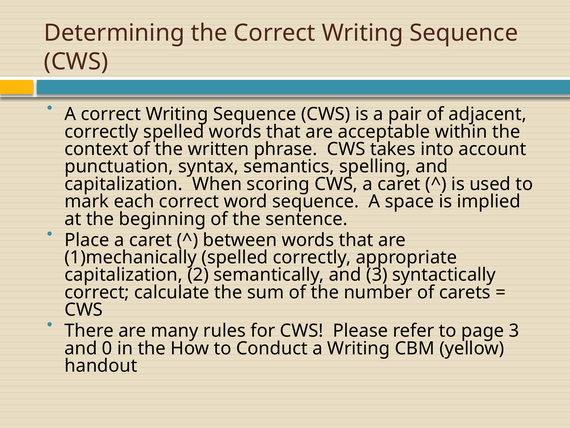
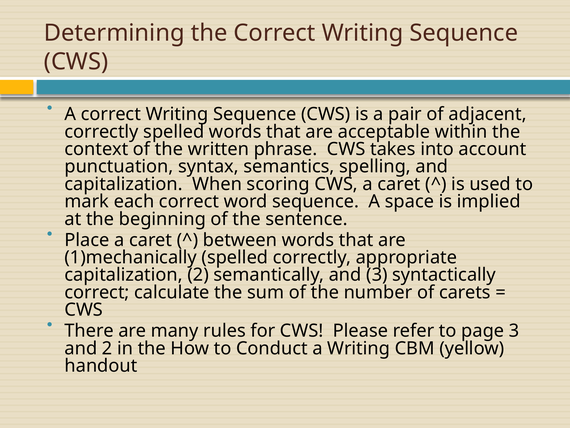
and 0: 0 -> 2
